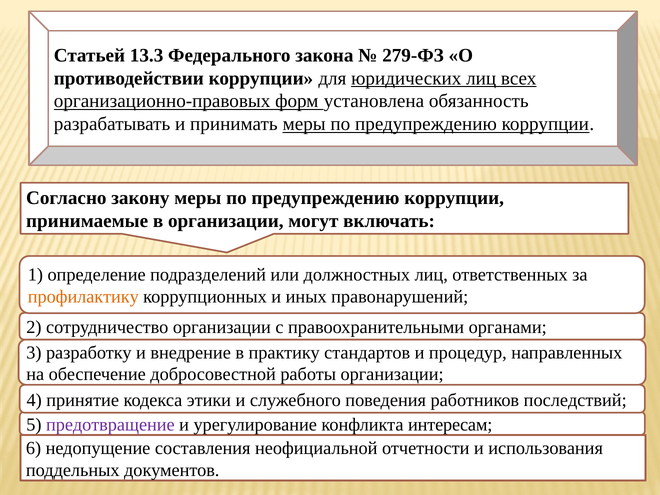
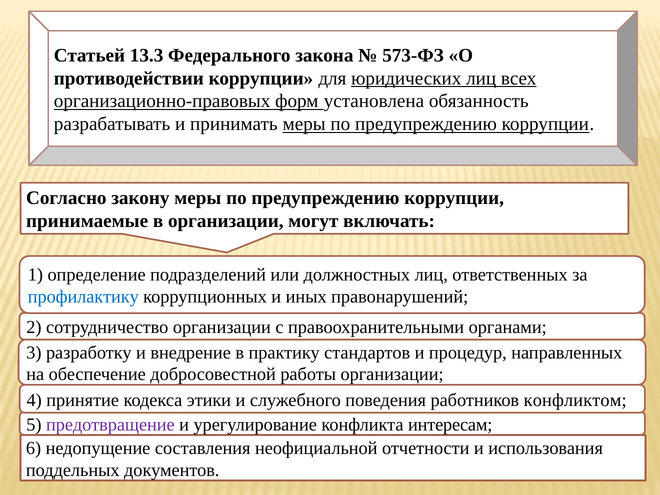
279-ФЗ: 279-ФЗ -> 573-ФЗ
профилактику colour: orange -> blue
последствий: последствий -> конфликтом
